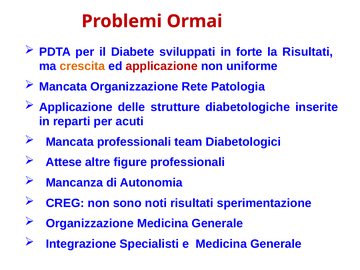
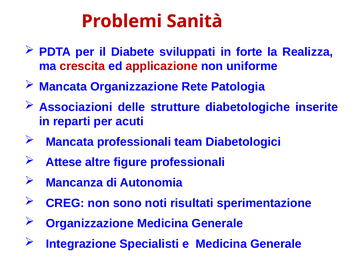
Ormai: Ormai -> Sanità
la Risultati: Risultati -> Realizza
crescita colour: orange -> red
Applicazione at (76, 107): Applicazione -> Associazioni
